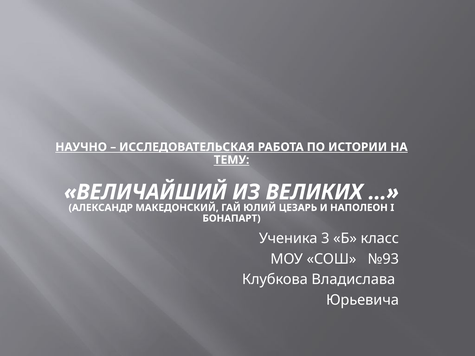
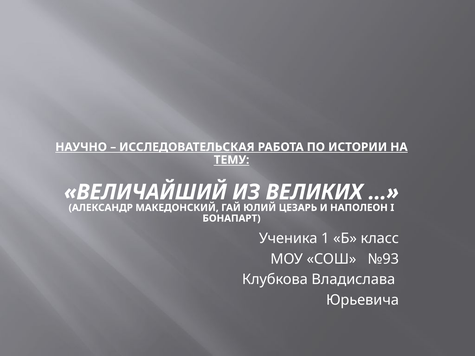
3: 3 -> 1
